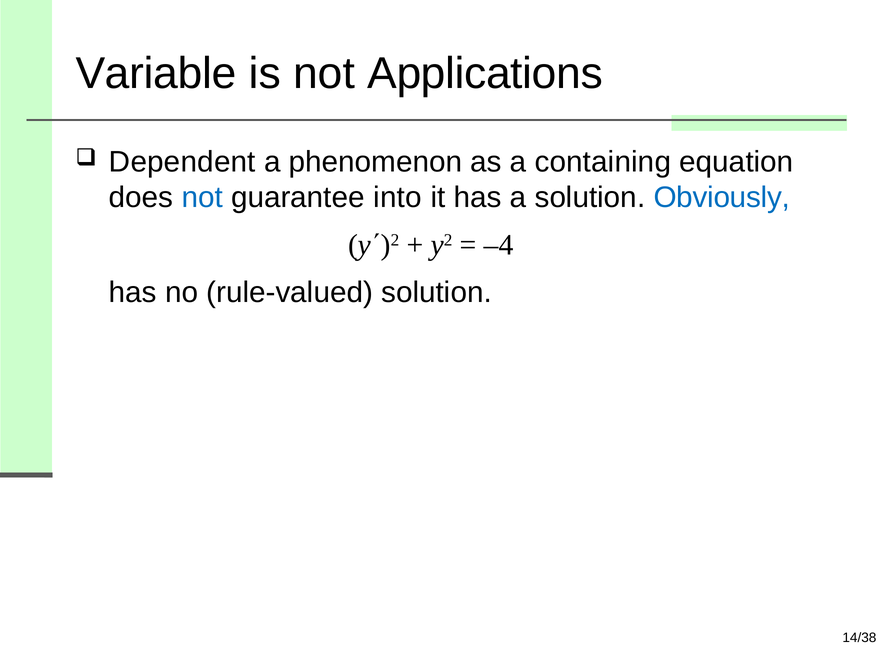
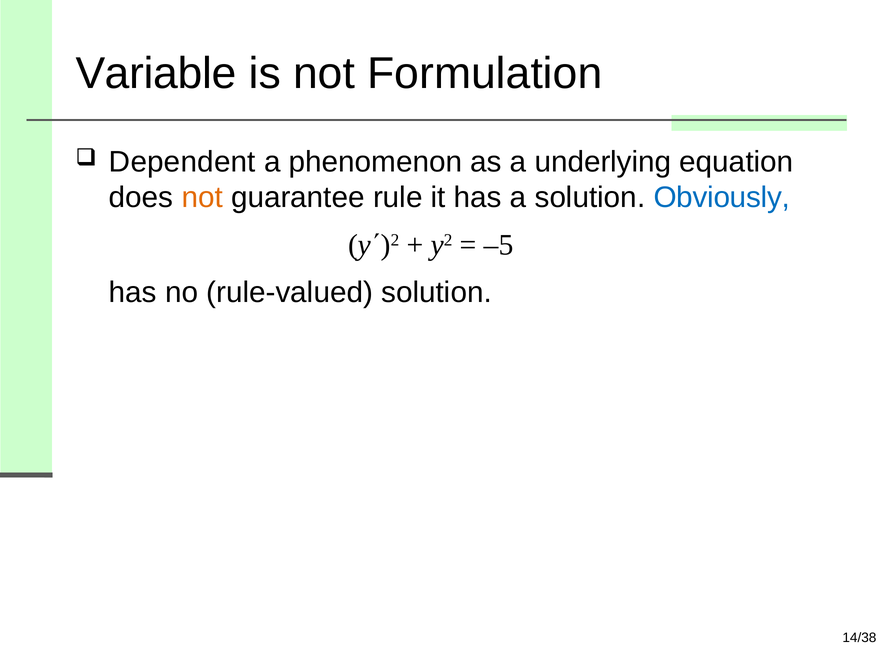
Applications: Applications -> Formulation
containing: containing -> underlying
not at (202, 198) colour: blue -> orange
into: into -> rule
–4: –4 -> –5
